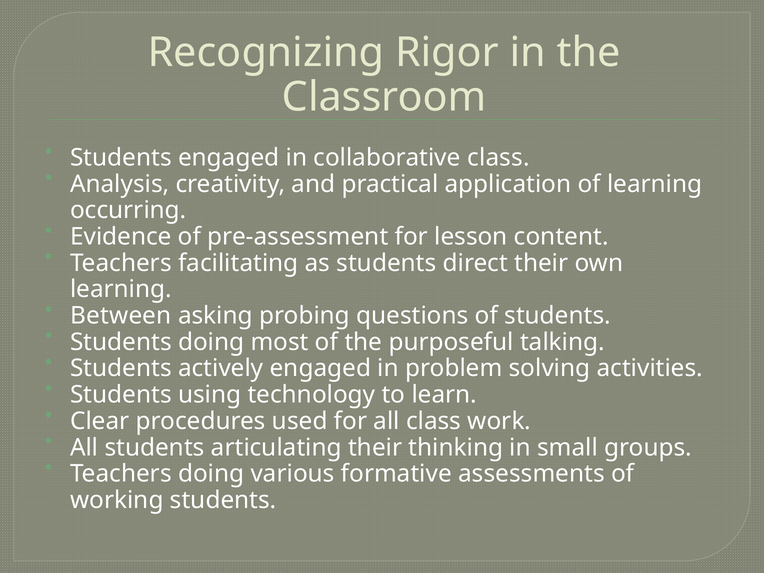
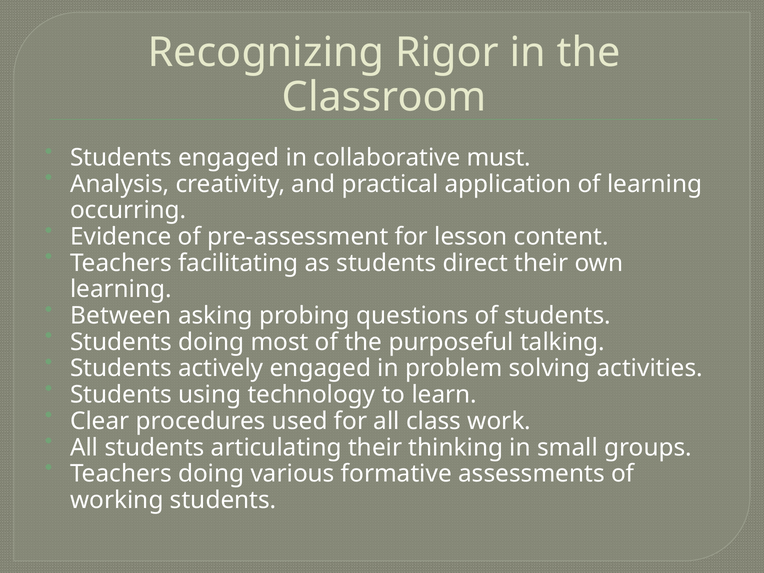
collaborative class: class -> must
